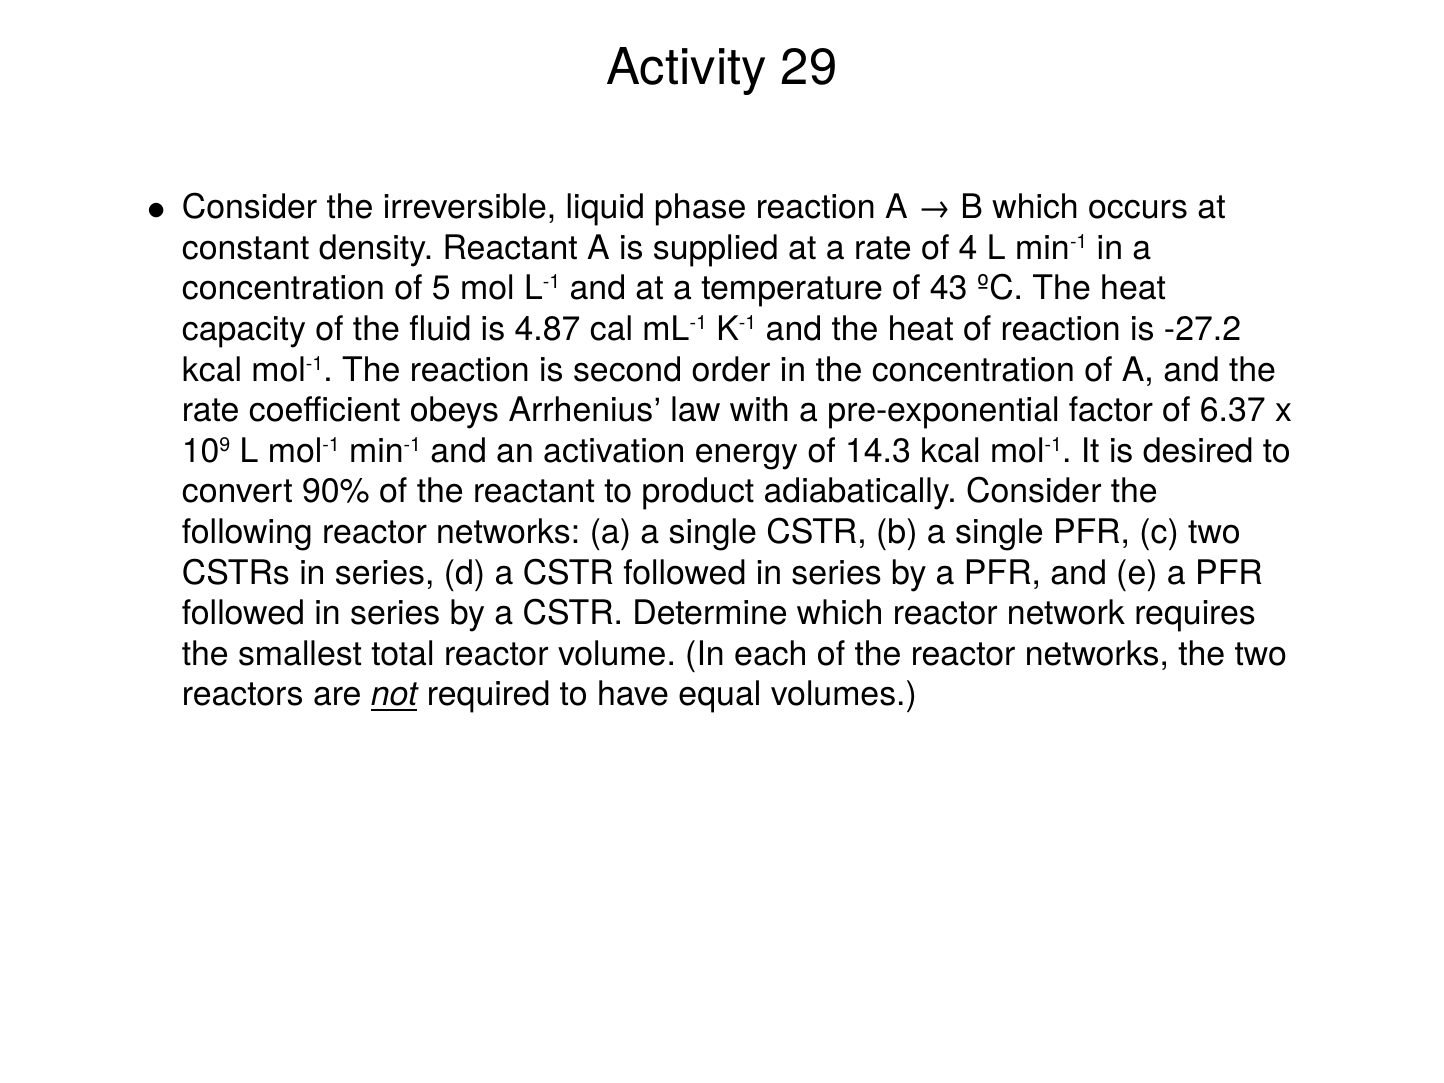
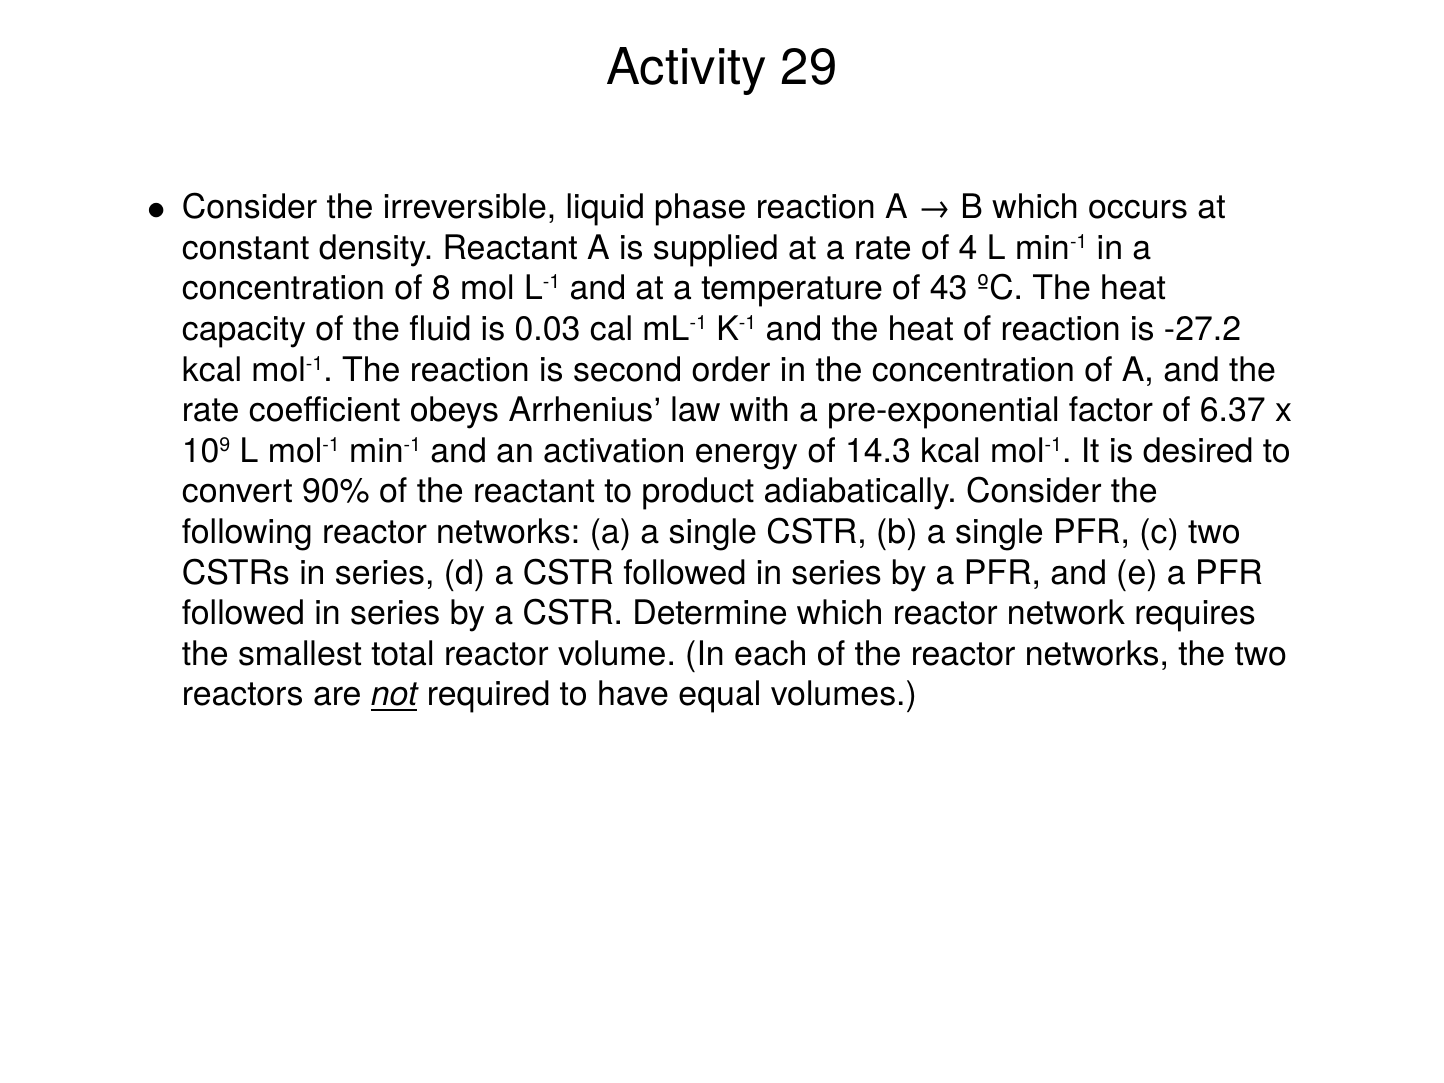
5: 5 -> 8
4.87: 4.87 -> 0.03
